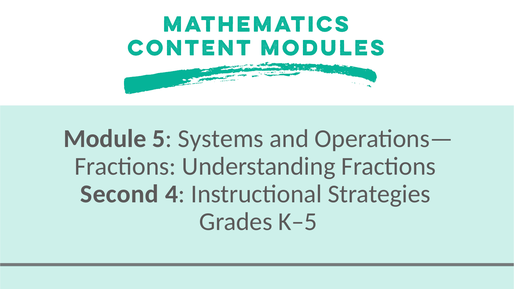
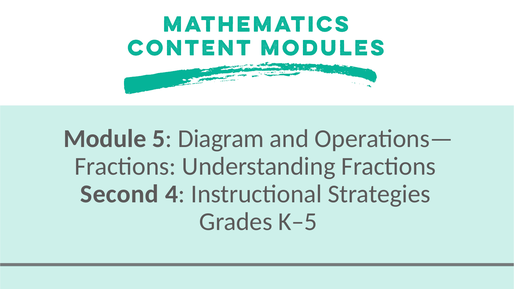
Systems: Systems -> Diagram
